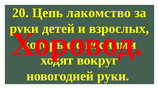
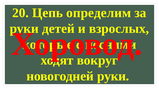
лакомство: лакомство -> определим
